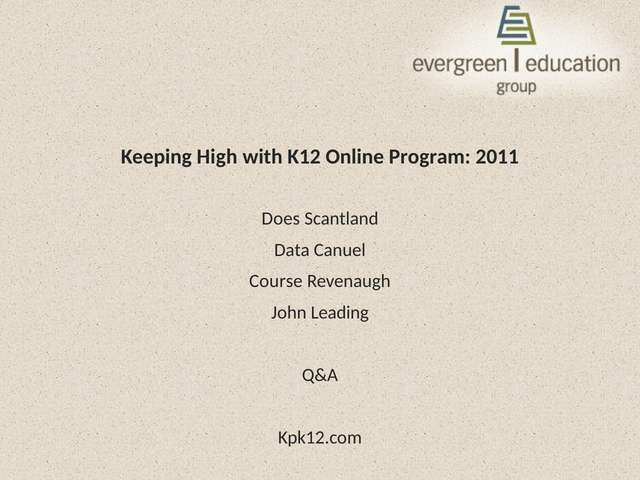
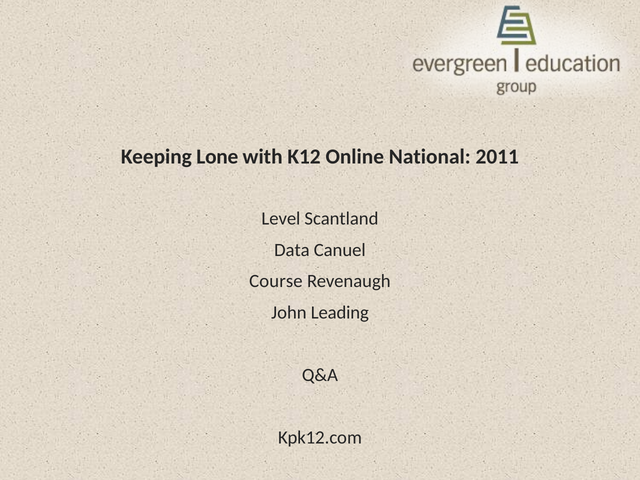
High: High -> Lone
Program: Program -> National
Does: Does -> Level
